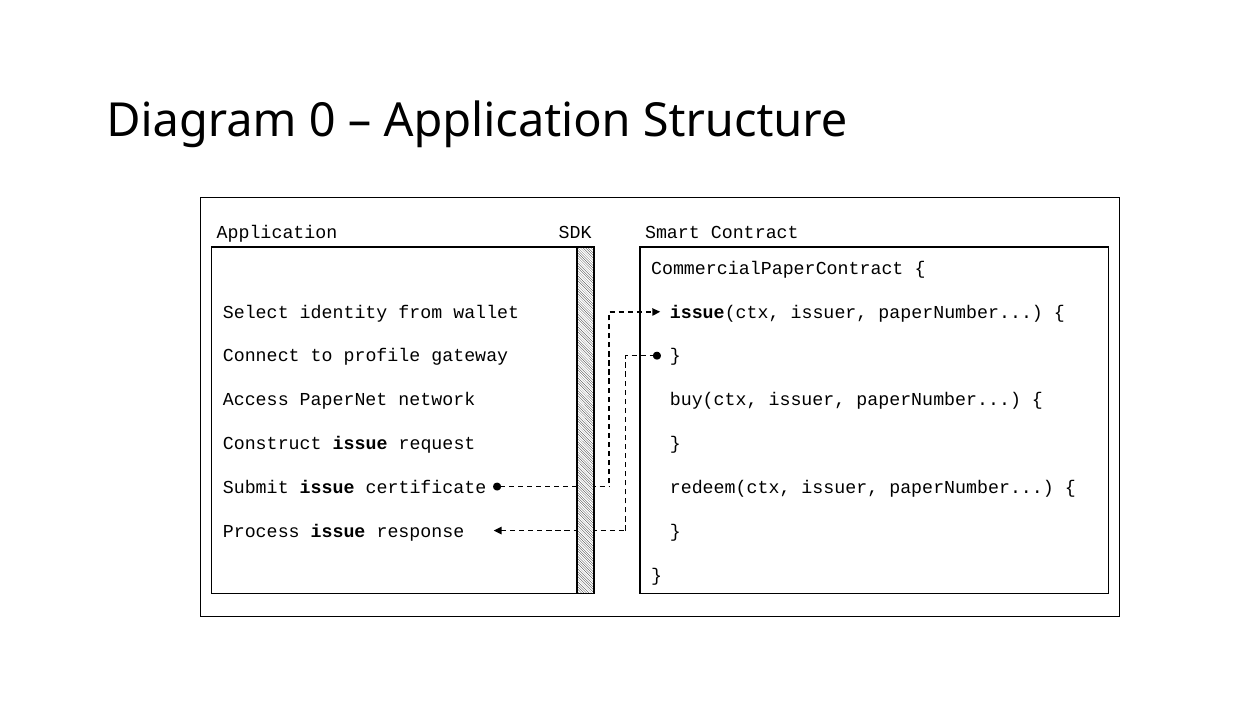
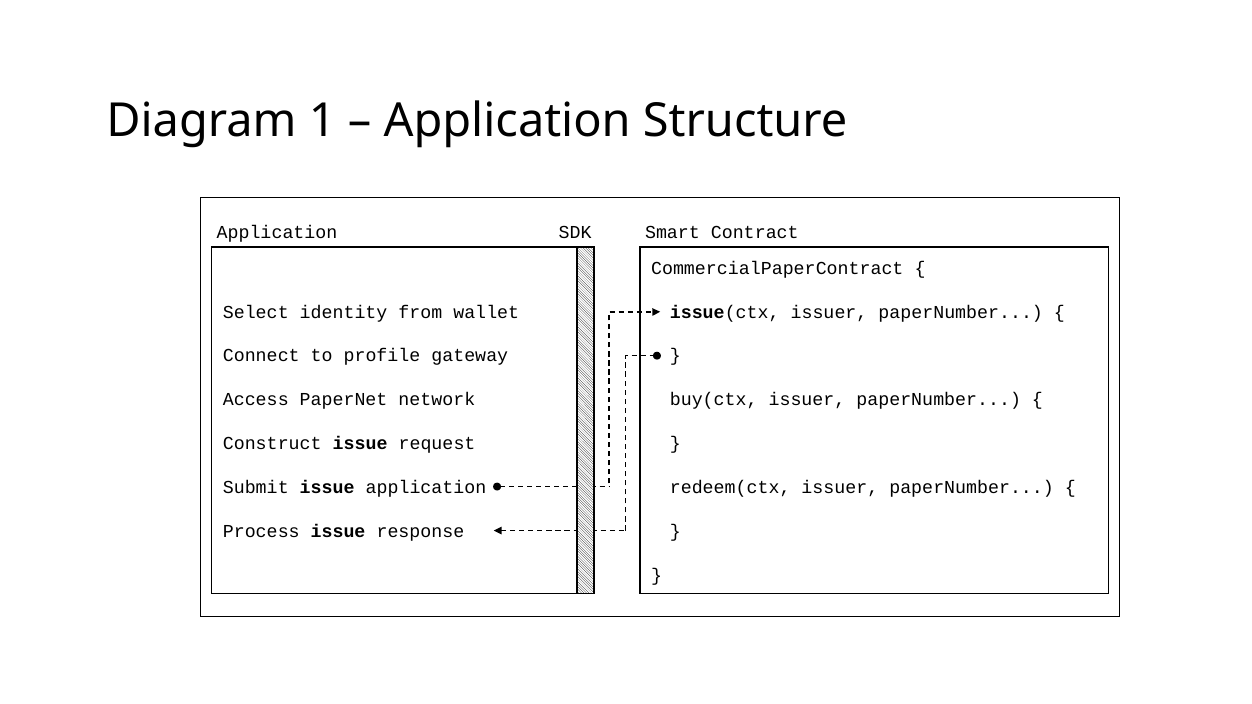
0: 0 -> 1
issue certificate: certificate -> application
